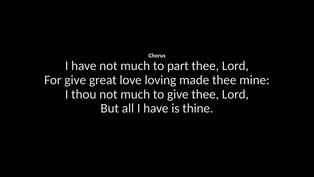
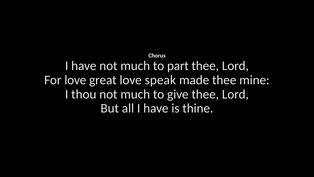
For give: give -> love
loving: loving -> speak
